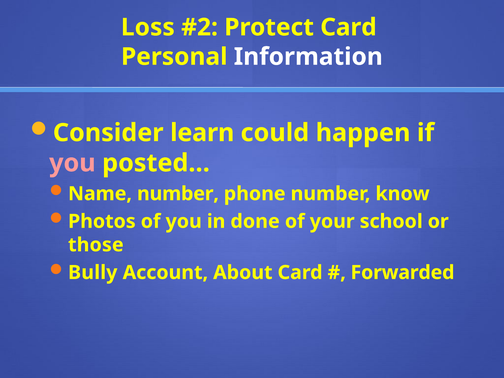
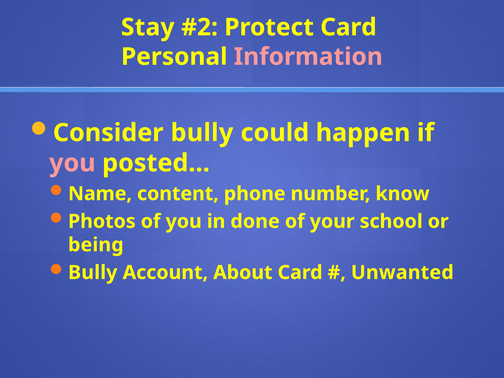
Loss: Loss -> Stay
Information colour: white -> pink
Consider learn: learn -> bully
Name number: number -> content
those: those -> being
Forwarded: Forwarded -> Unwanted
